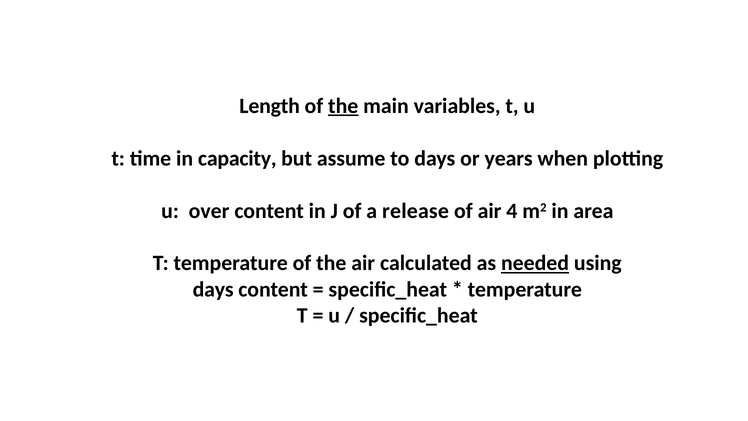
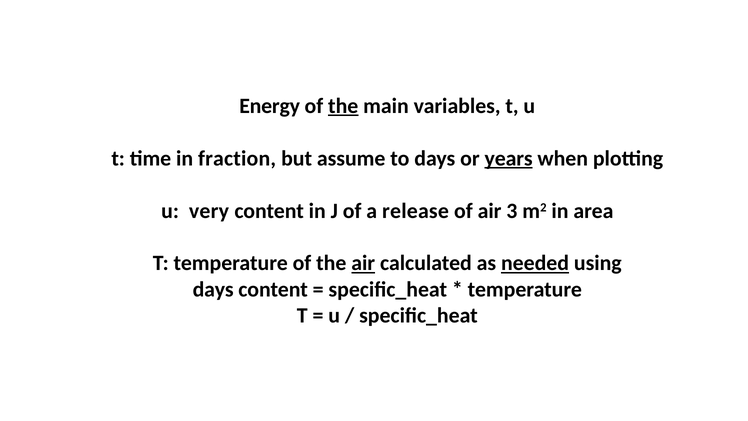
Length: Length -> Energy
capacity: capacity -> fraction
years underline: none -> present
over: over -> very
4: 4 -> 3
air at (363, 263) underline: none -> present
